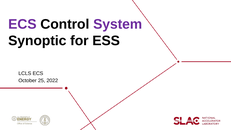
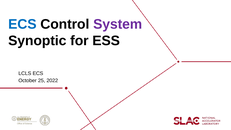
ECS at (22, 24) colour: purple -> blue
